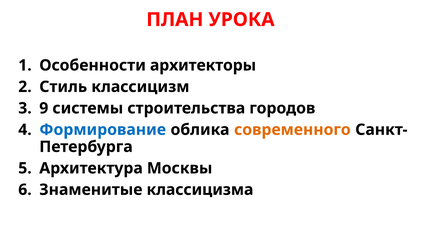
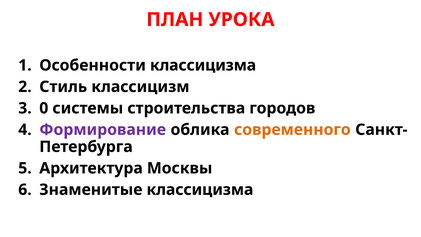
Особенности архитекторы: архитекторы -> классицизма
9: 9 -> 0
Формирование colour: blue -> purple
